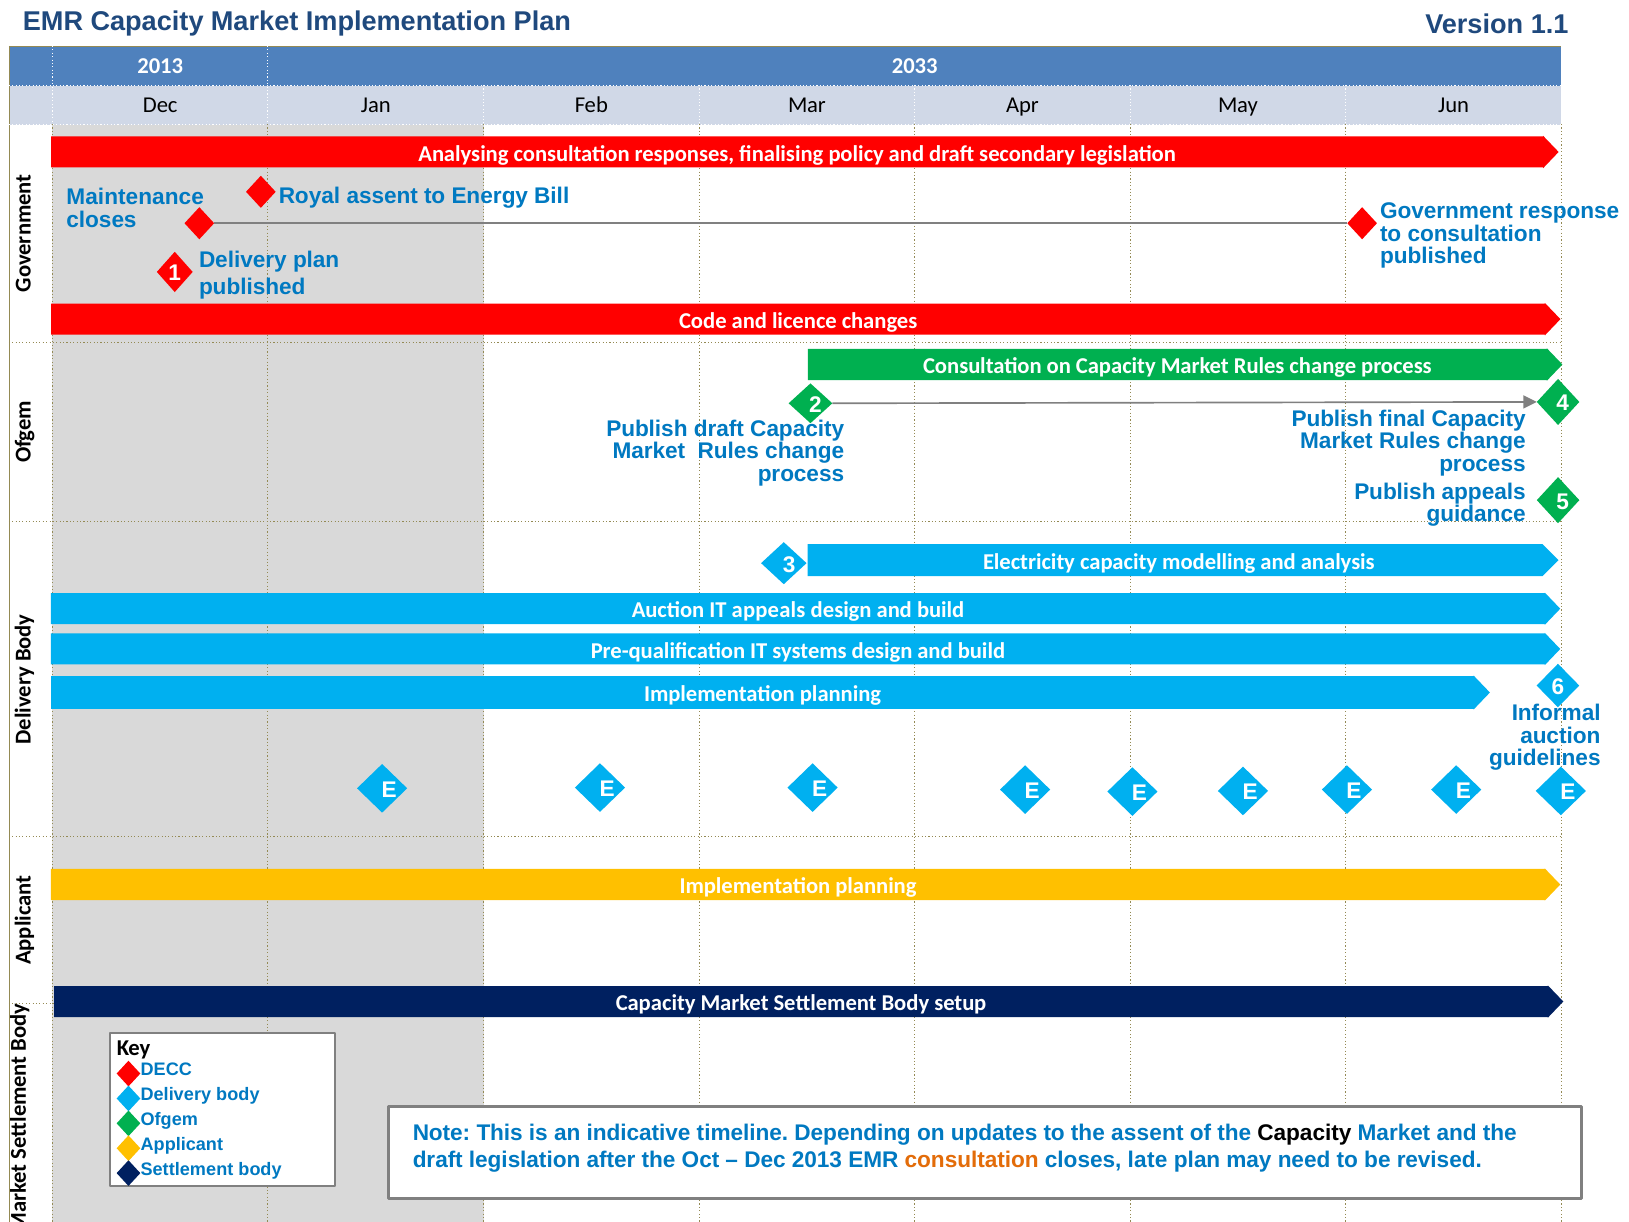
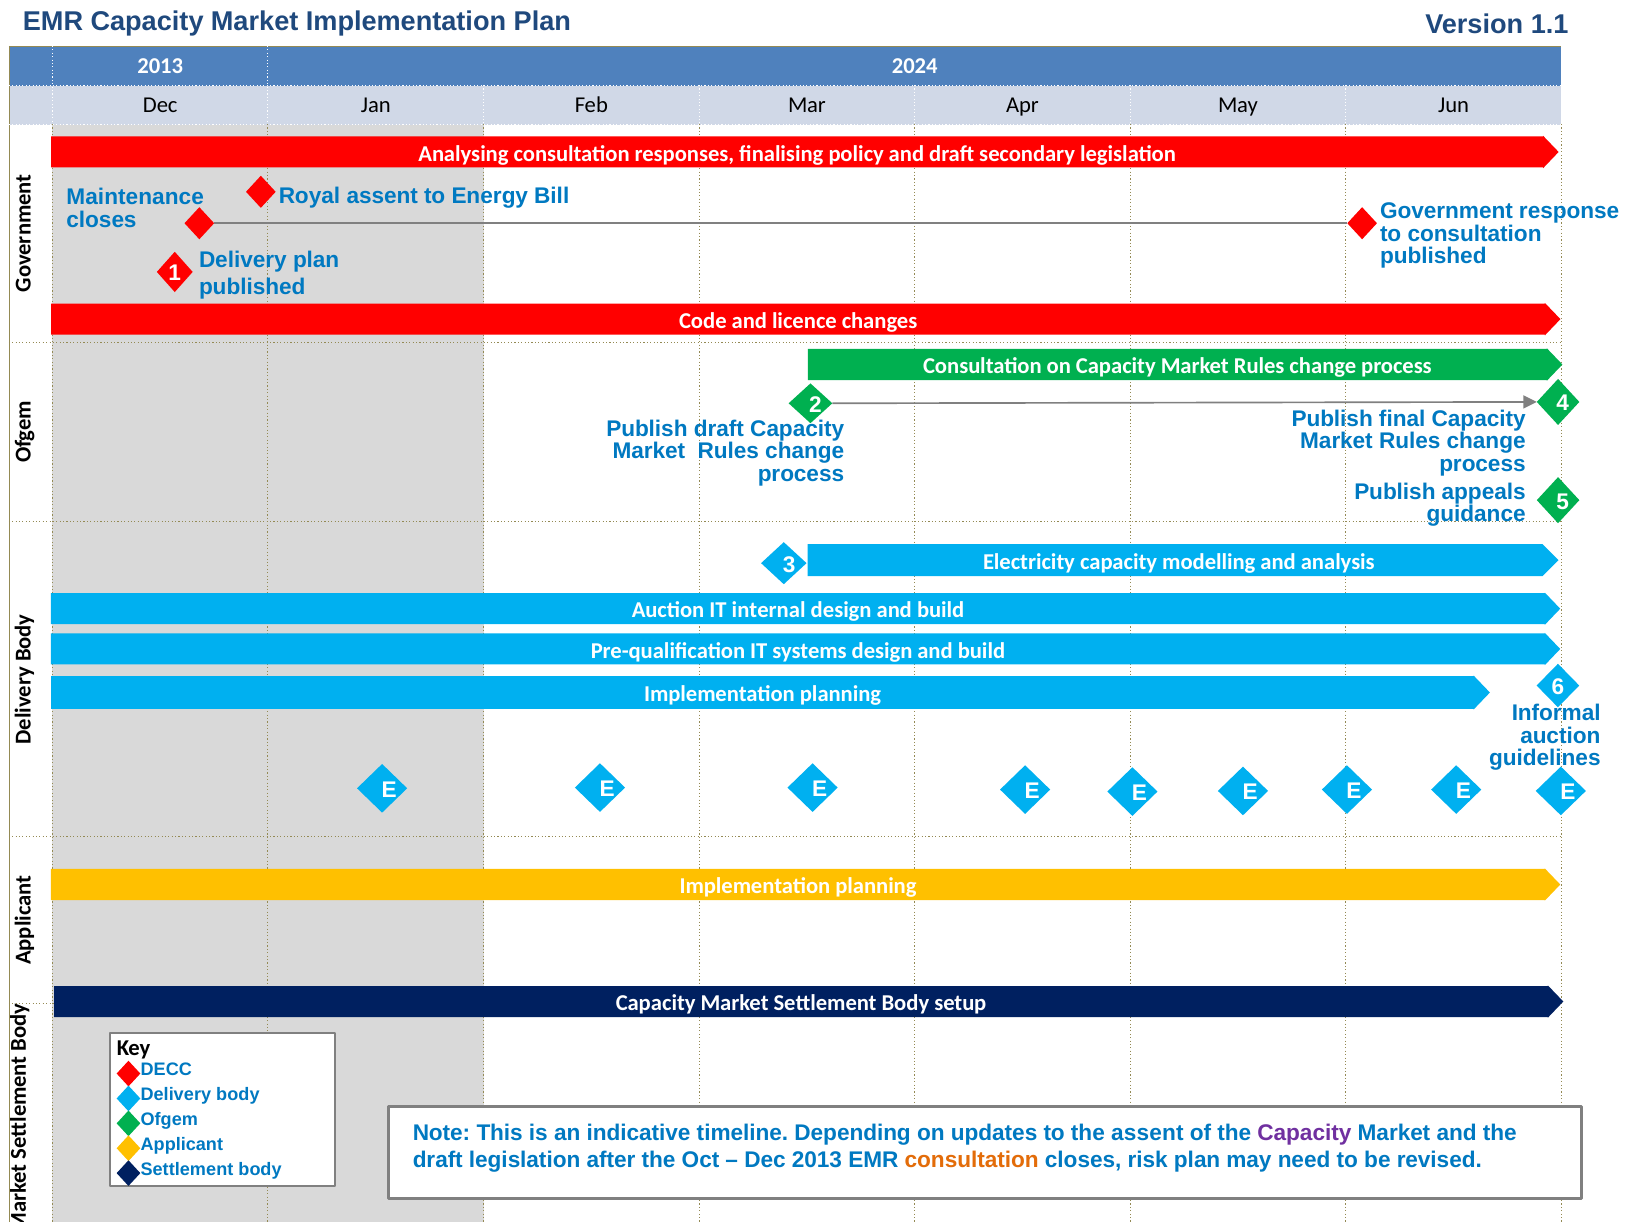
2033: 2033 -> 2024
IT appeals: appeals -> internal
Capacity at (1304, 1133) colour: black -> purple
late: late -> risk
